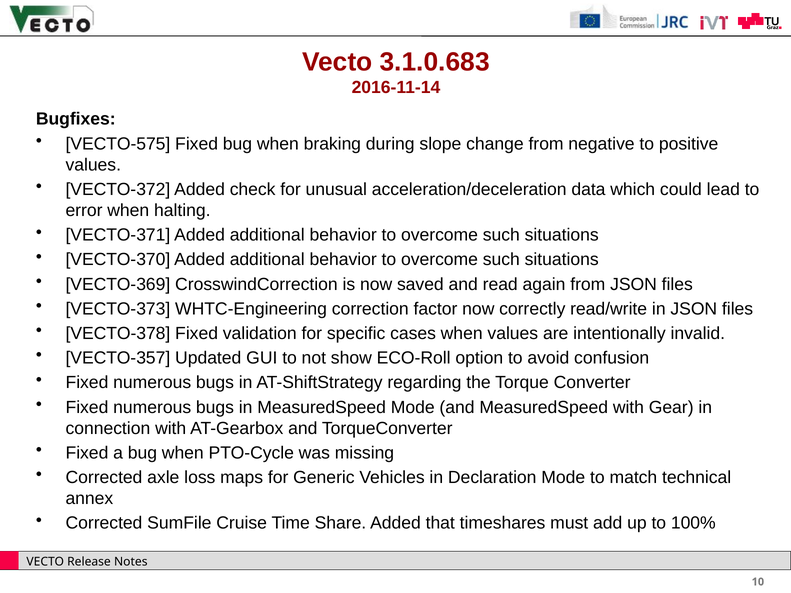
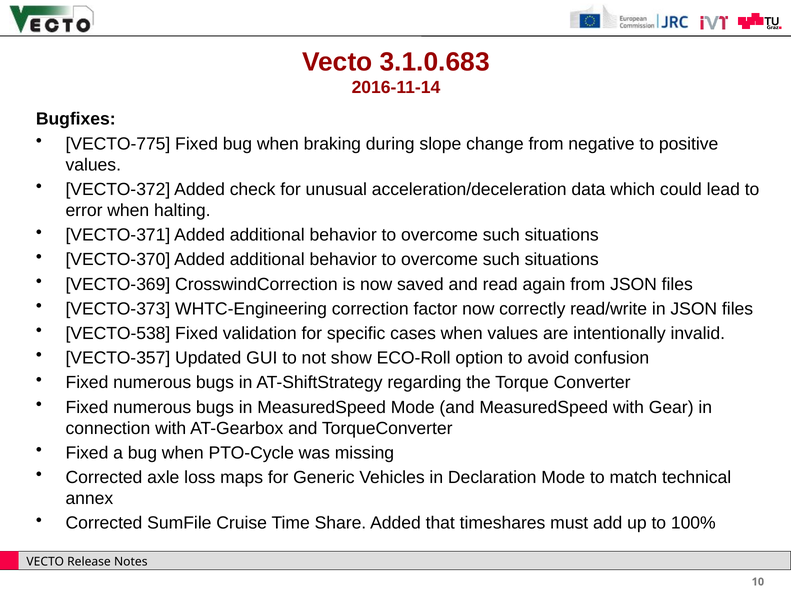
VECTO-575: VECTO-575 -> VECTO-775
VECTO-378: VECTO-378 -> VECTO-538
